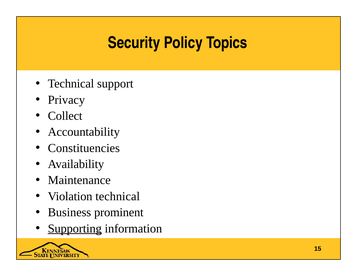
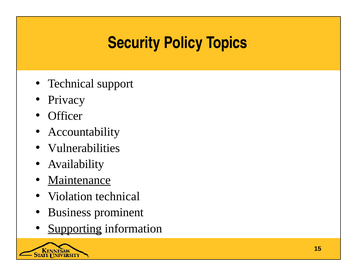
Collect: Collect -> Officer
Constituencies: Constituencies -> Vulnerabilities
Maintenance underline: none -> present
